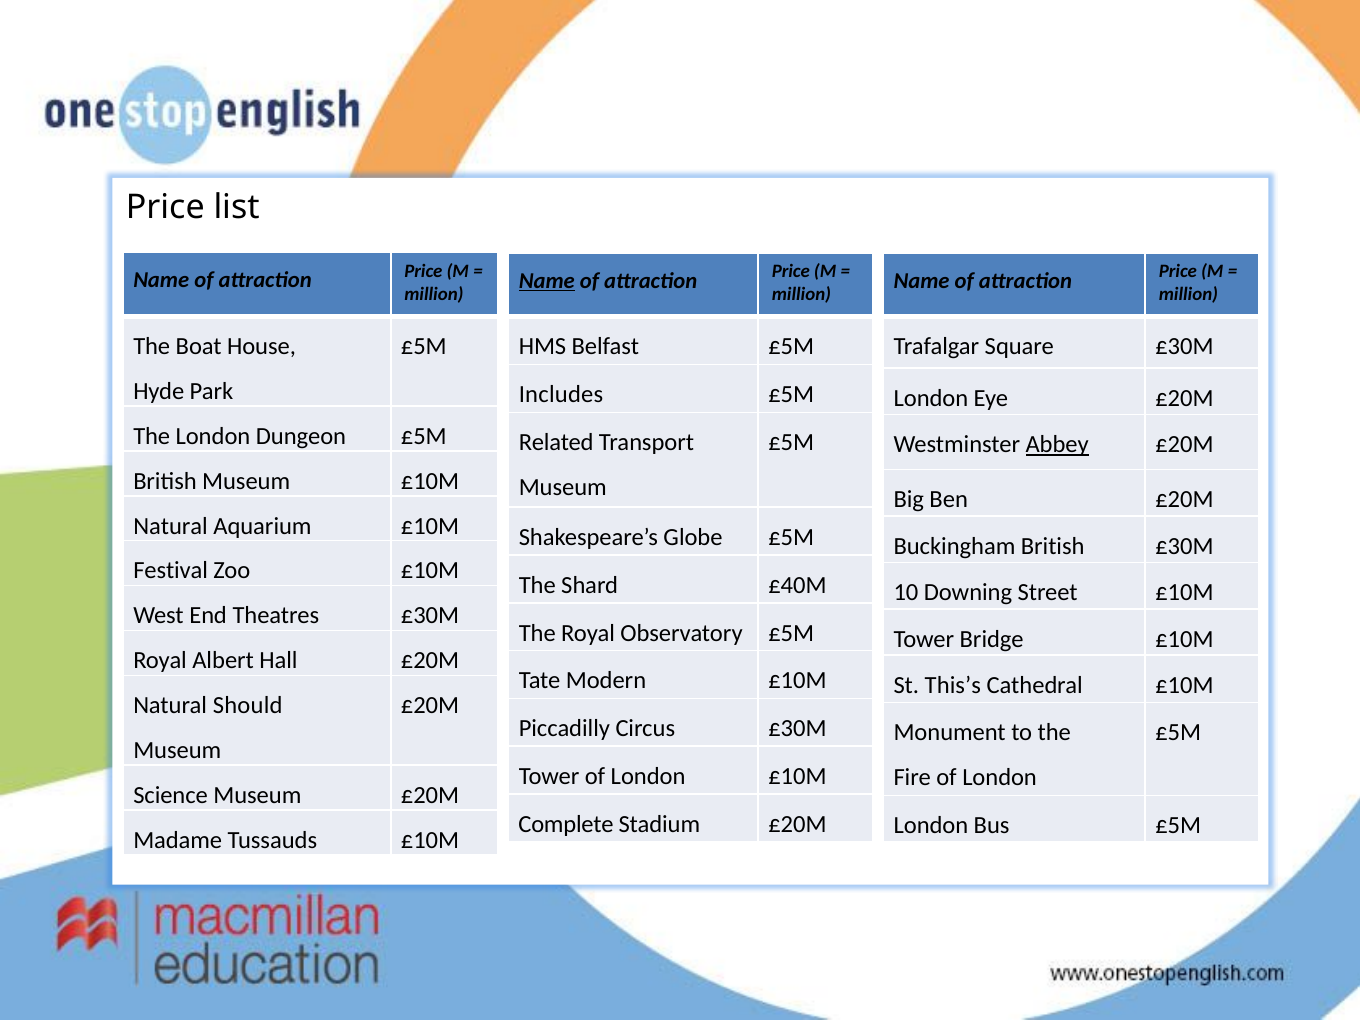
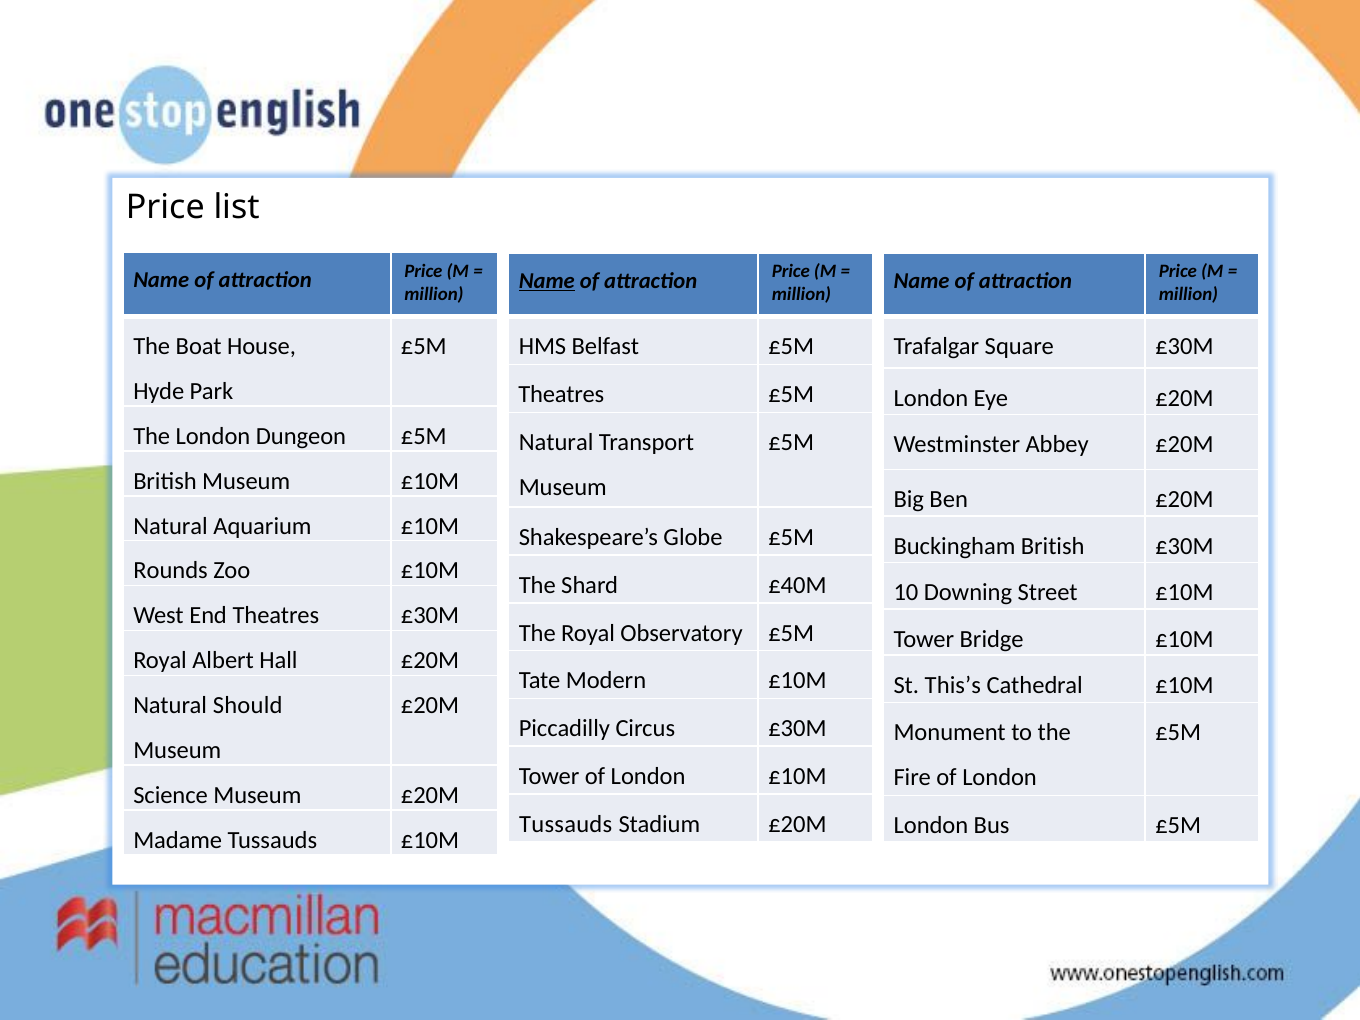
Includes at (561, 395): Includes -> Theatres
Related at (556, 443): Related -> Natural
Abbey underline: present -> none
Festival: Festival -> Rounds
Complete at (566, 824): Complete -> Tussauds
